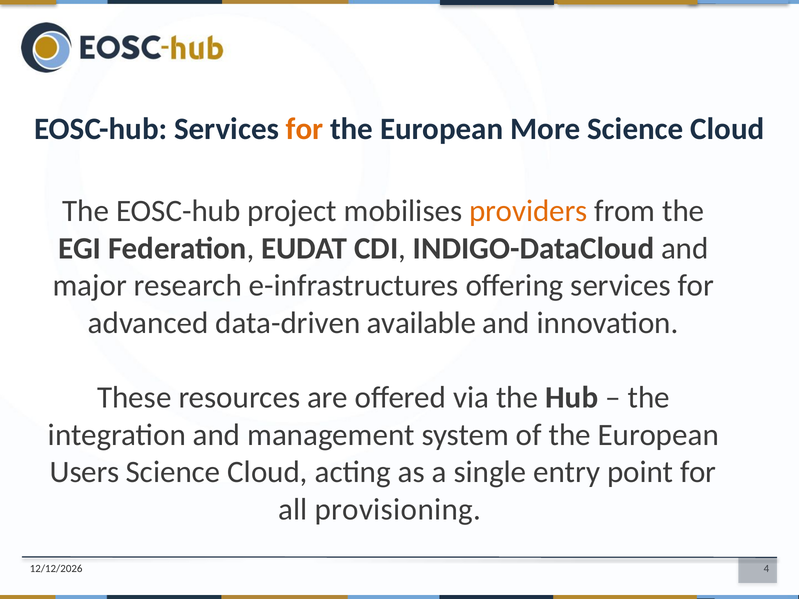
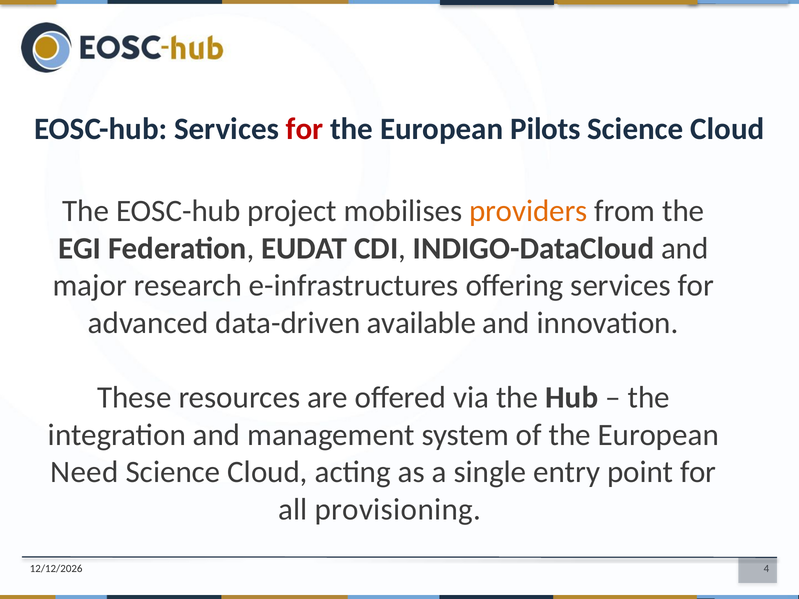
for at (305, 129) colour: orange -> red
More: More -> Pilots
Users: Users -> Need
